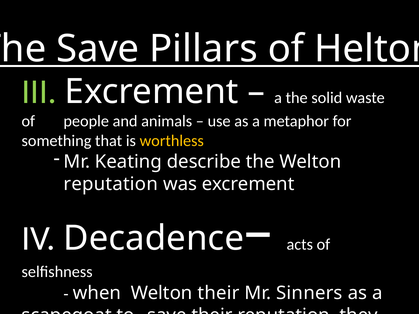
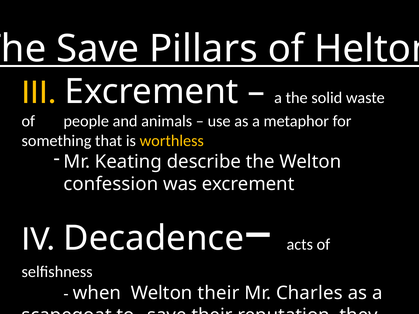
III colour: light green -> yellow
reputation at (111, 184): reputation -> confession
Sinners: Sinners -> Charles
